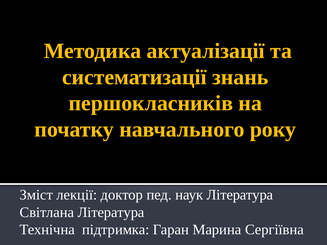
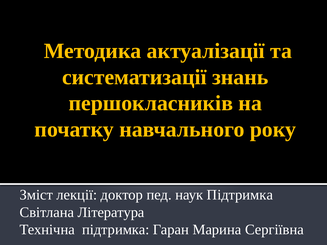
наук Література: Література -> Підтримка
